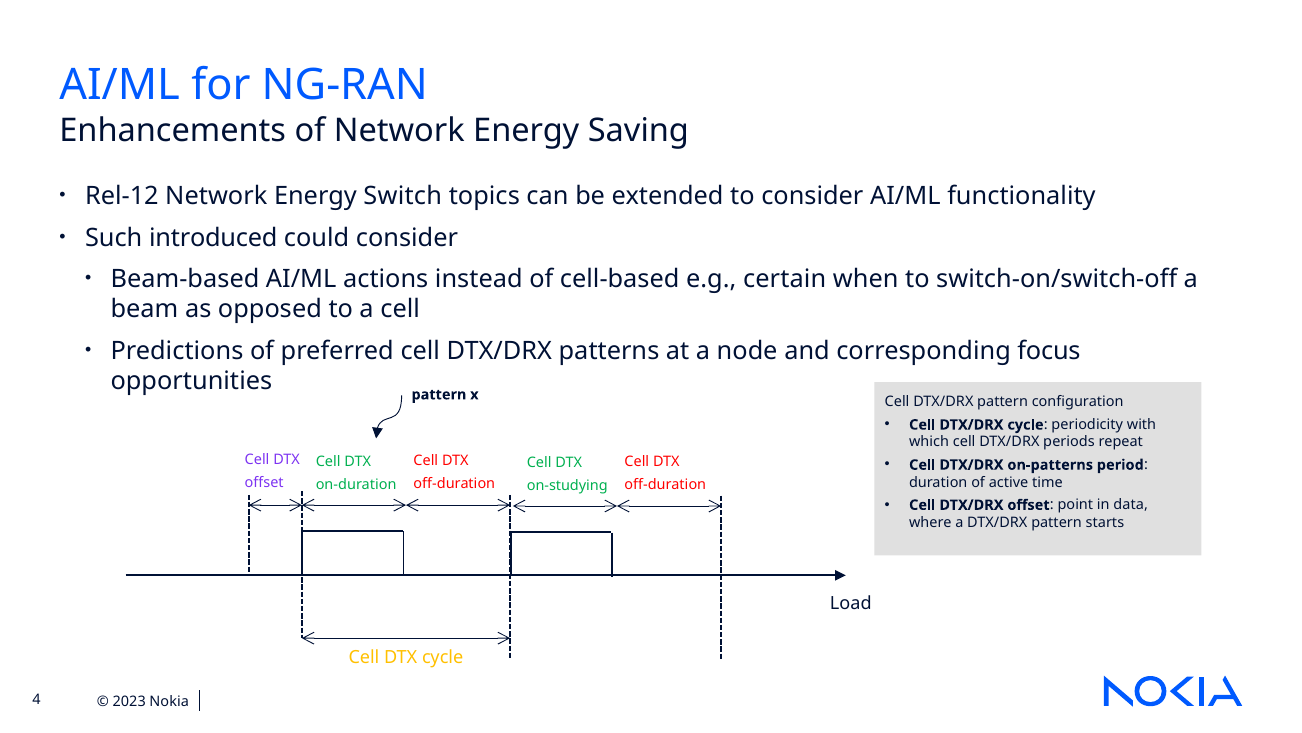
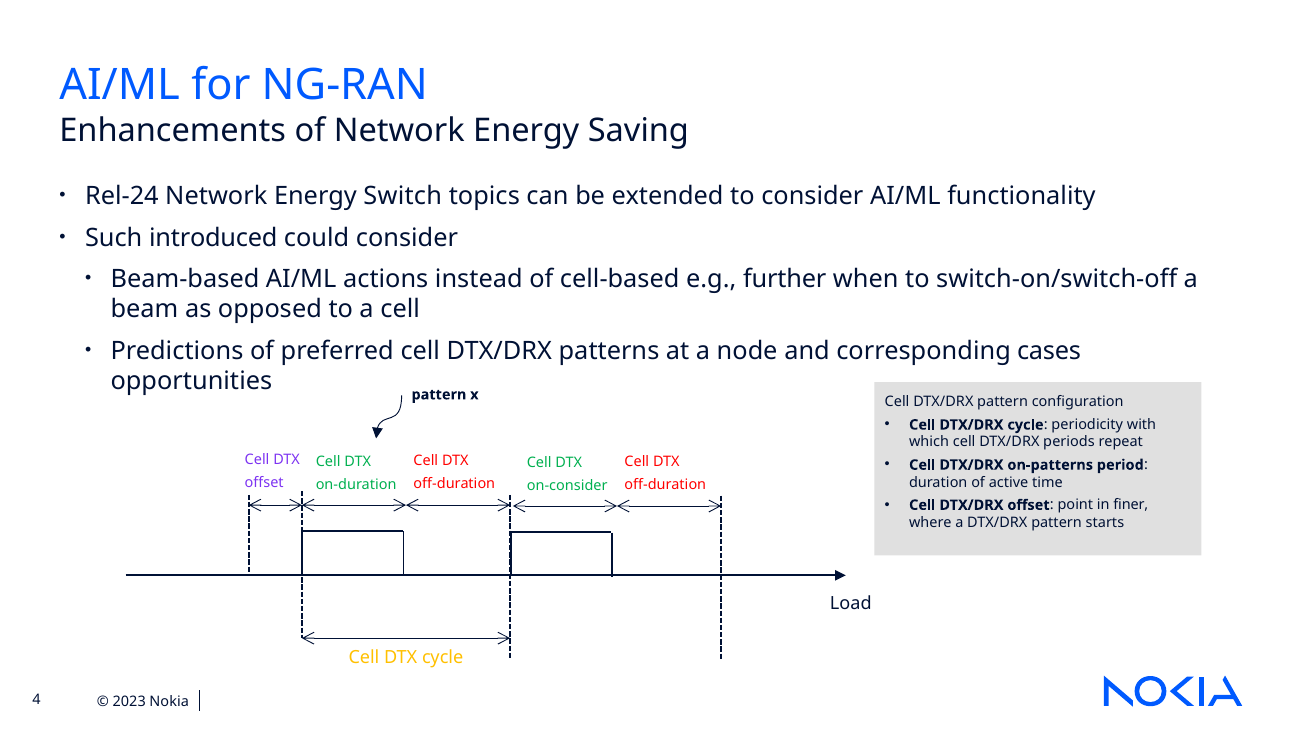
Rel-12: Rel-12 -> Rel-24
certain: certain -> further
focus: focus -> cases
on-studying: on-studying -> on-consider
data: data -> finer
